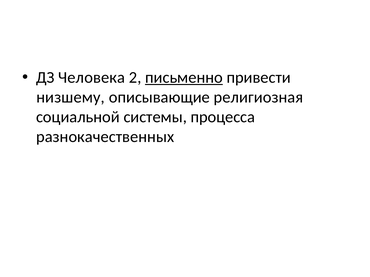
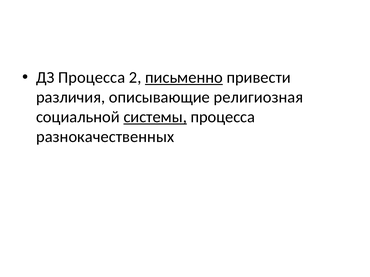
ДЗ Человека: Человека -> Процесса
низшему: низшему -> различия
системы underline: none -> present
